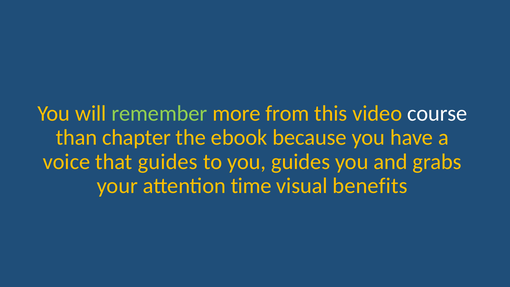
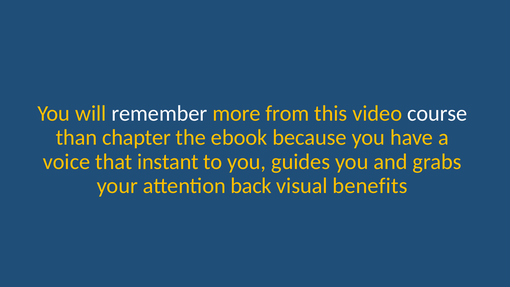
remember colour: light green -> white
that guides: guides -> instant
time: time -> back
